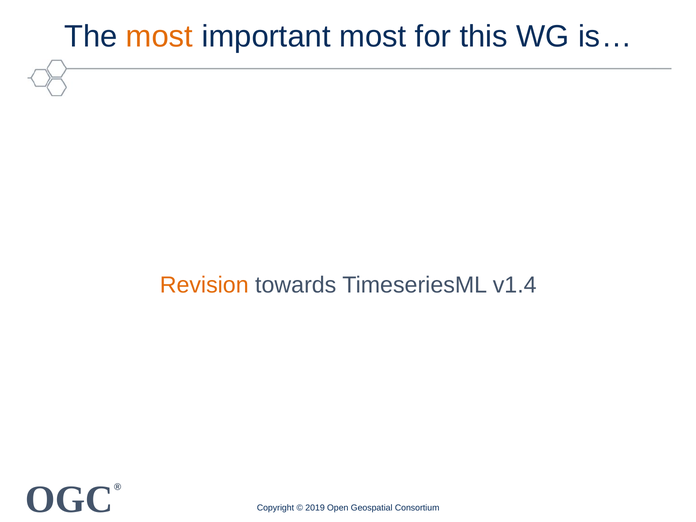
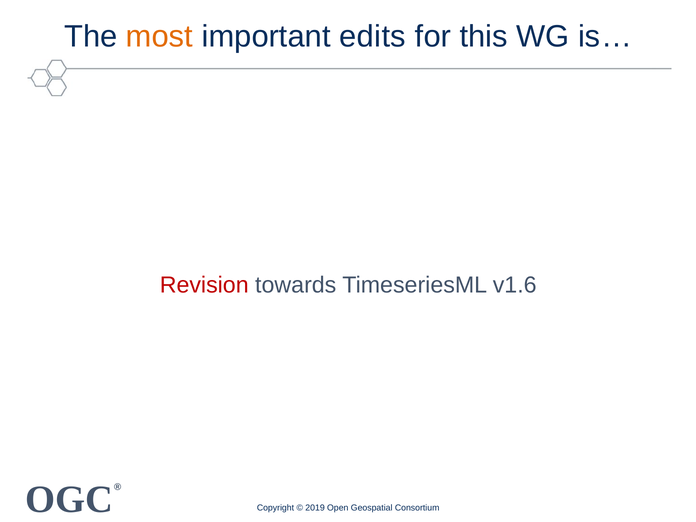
important most: most -> edits
Revision colour: orange -> red
v1.4: v1.4 -> v1.6
